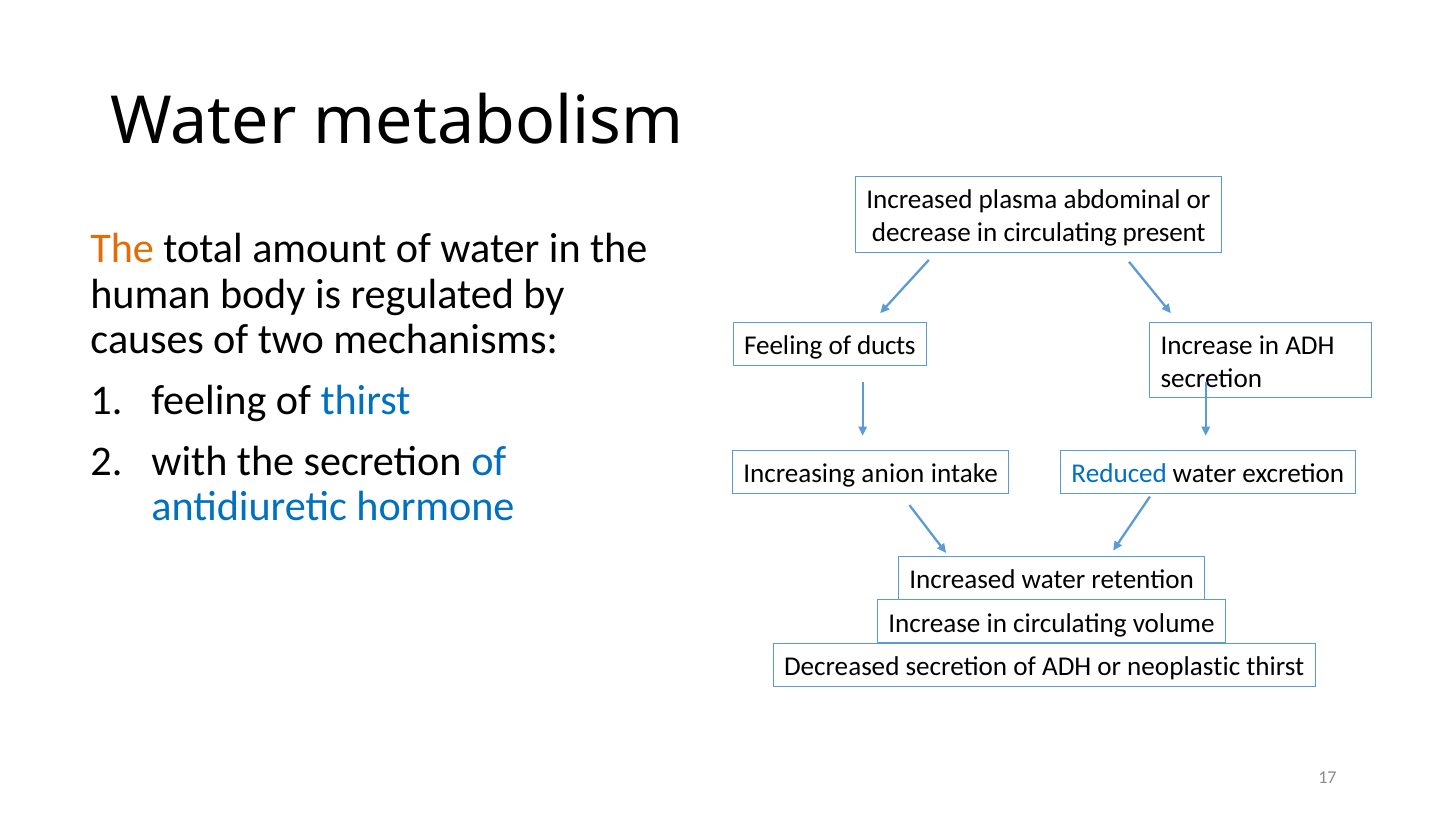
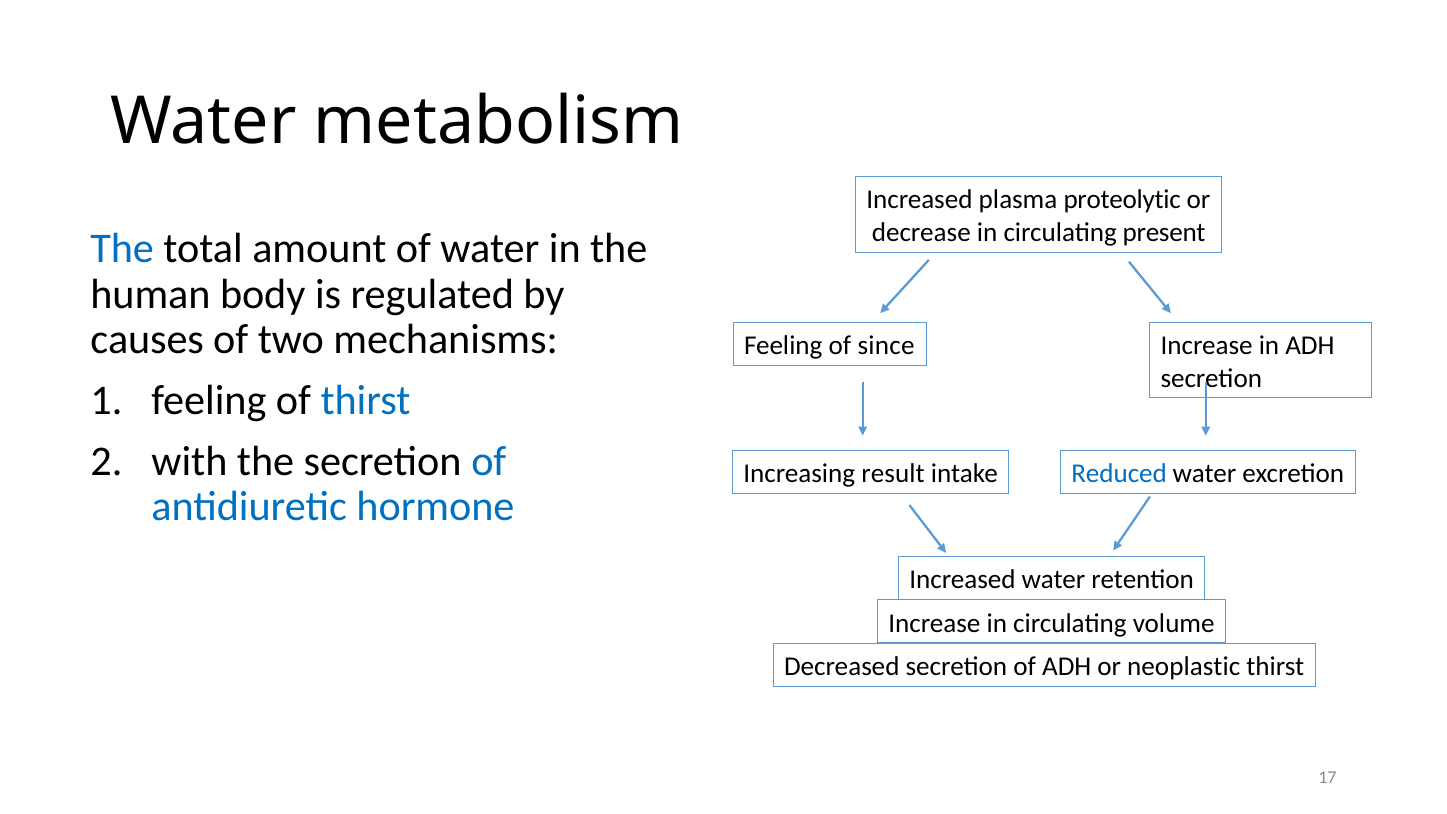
abdominal: abdominal -> proteolytic
The at (122, 249) colour: orange -> blue
ducts: ducts -> since
anion: anion -> result
